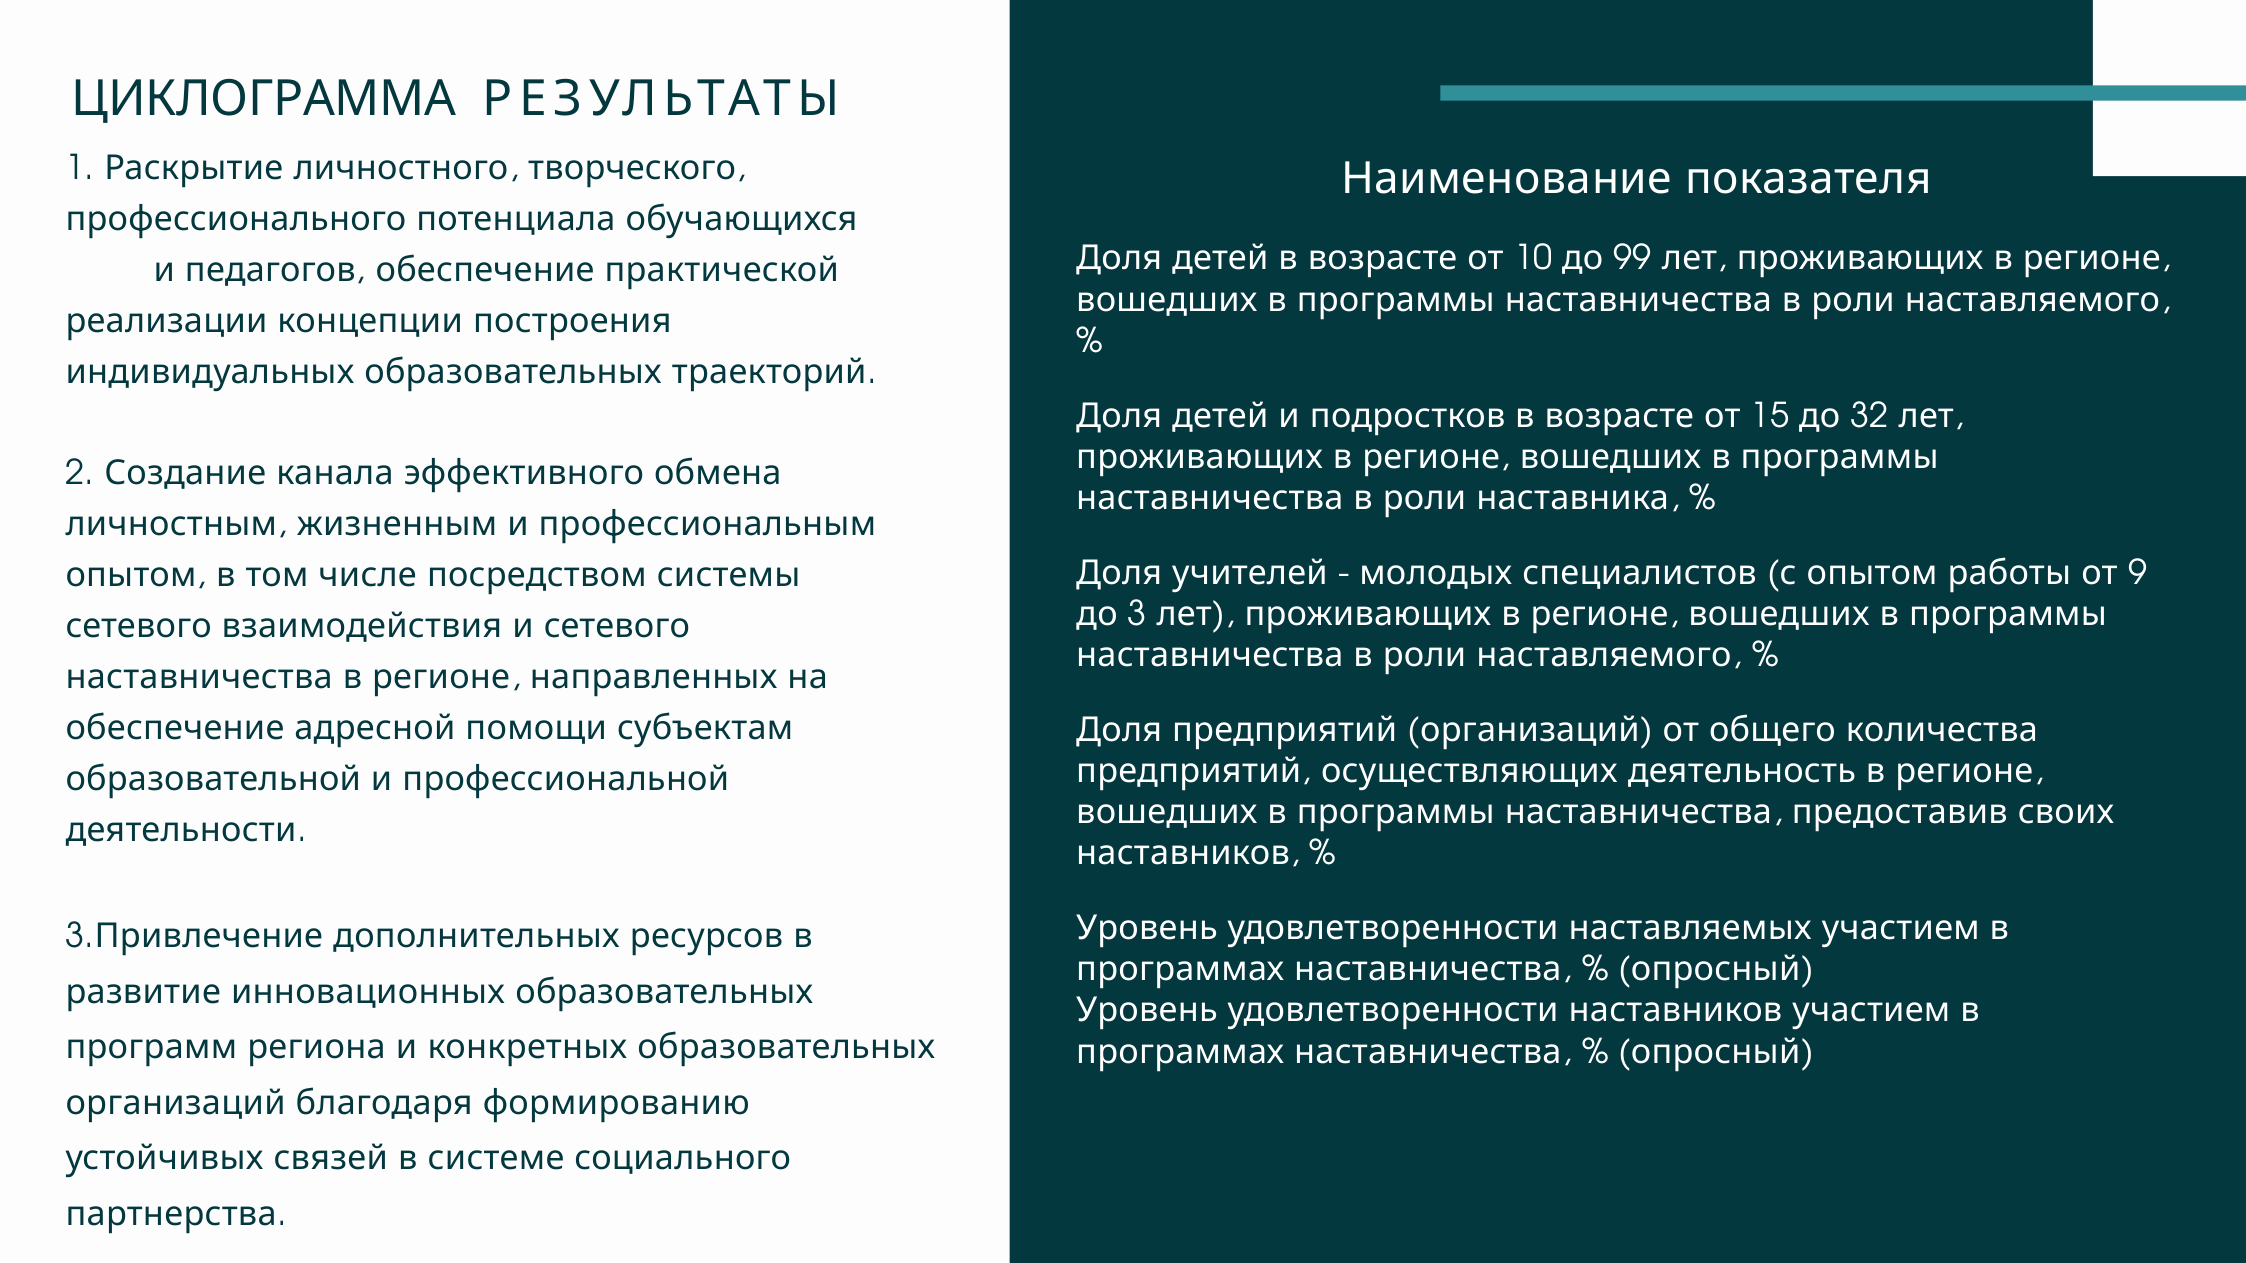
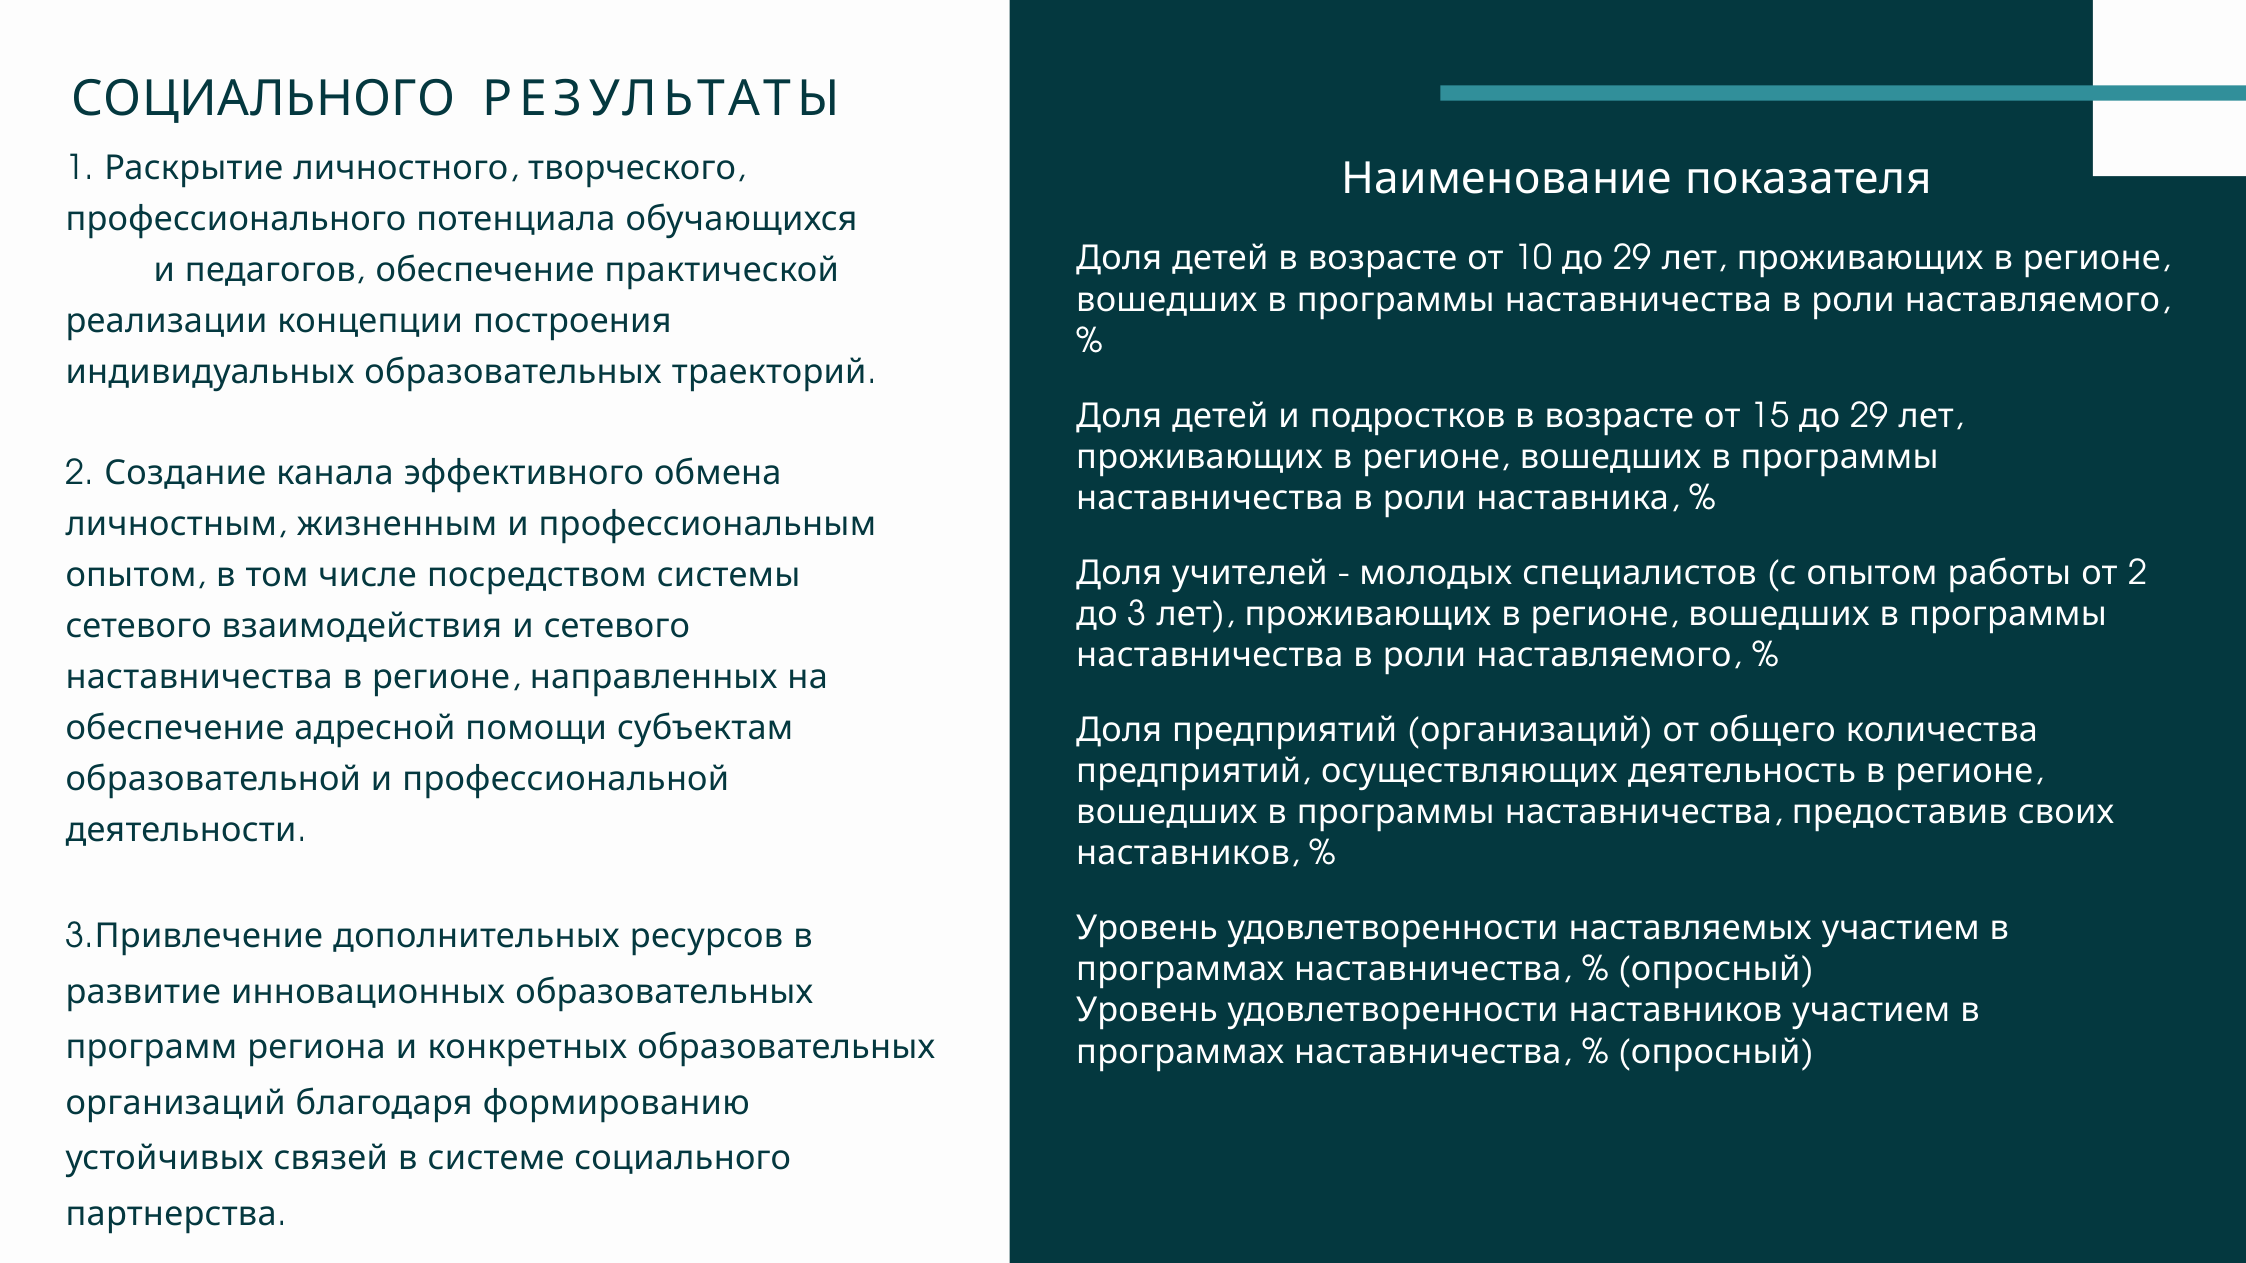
ЦИКЛОГРАММА at (264, 99): ЦИКЛОГРАММА -> СОЦИАЛЬНОГО
10 99: 99 -> 29
15 32: 32 -> 29
9 at (2138, 573): 9 -> 2
